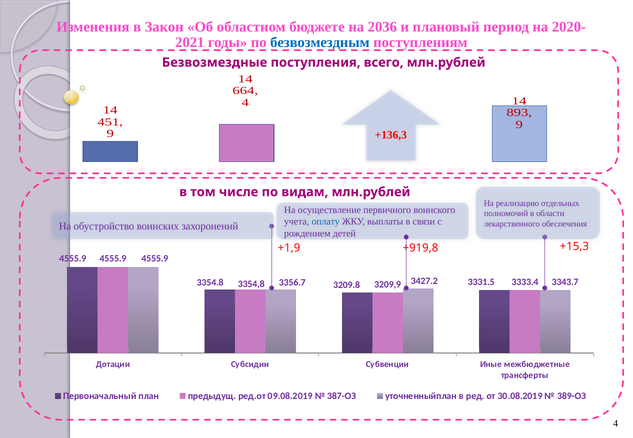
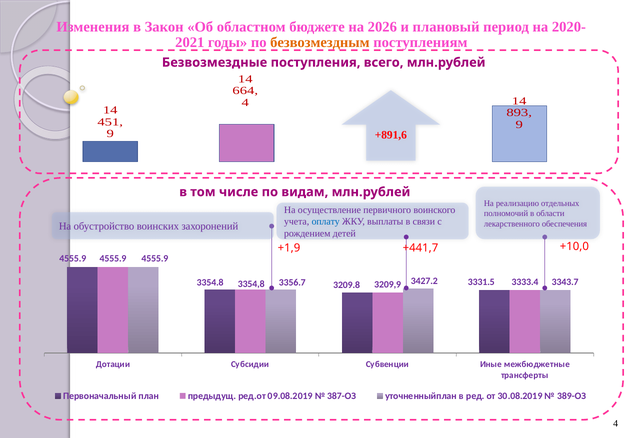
2036: 2036 -> 2026
безвозмездным colour: blue -> orange
+136,3: +136,3 -> +891,6
+15,3: +15,3 -> +10,0
+919,8: +919,8 -> +441,7
